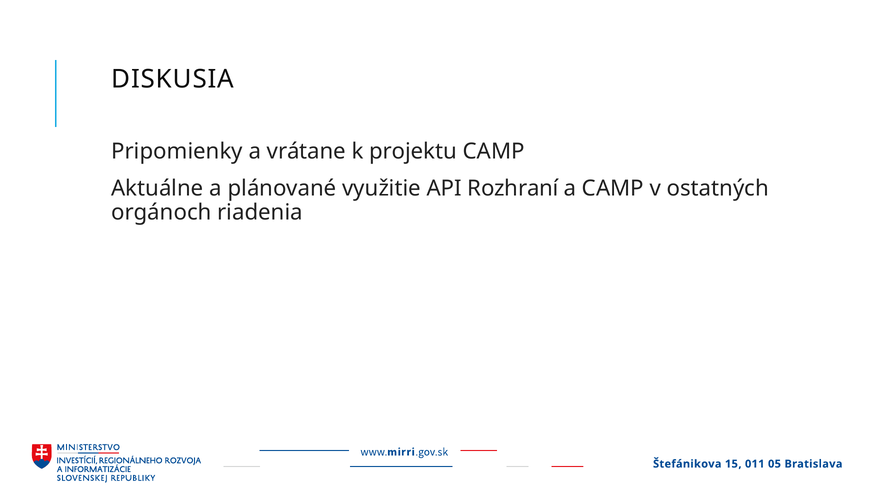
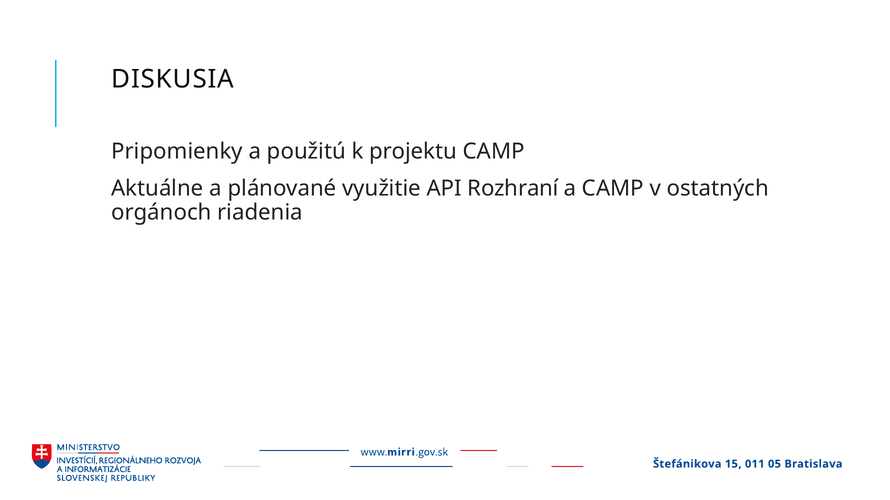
vrátane: vrátane -> použitú
